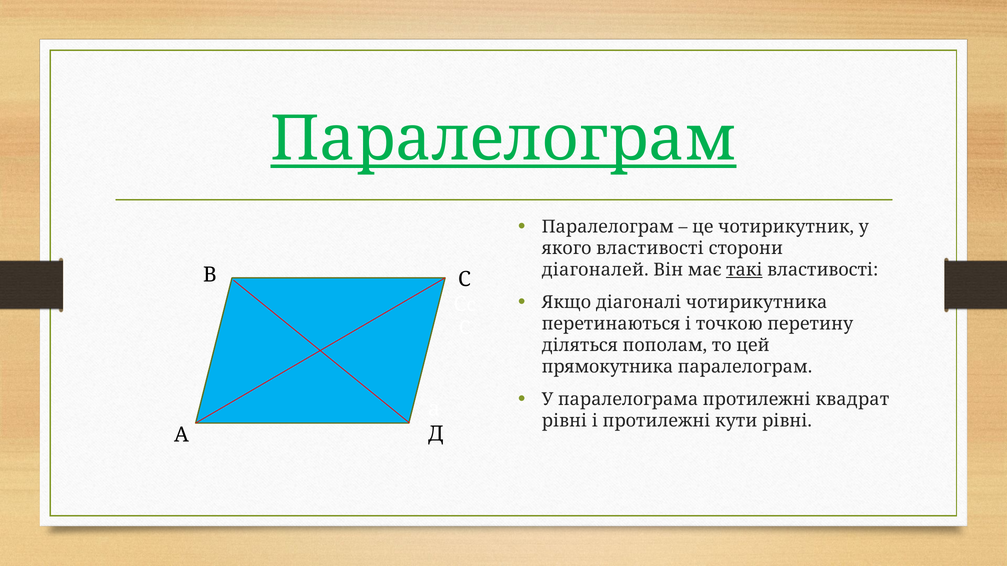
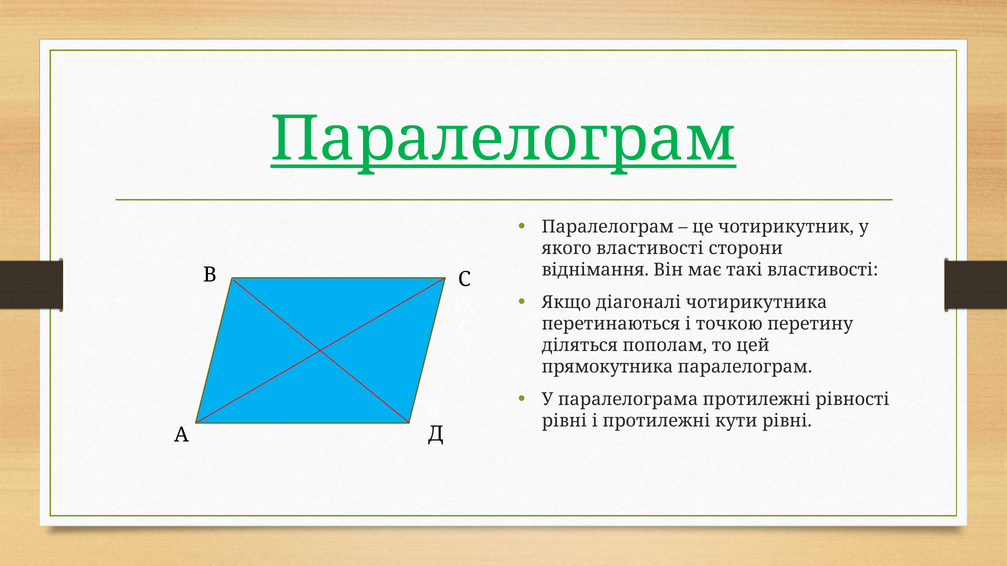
діагоналей: діагоналей -> віднімання
такі underline: present -> none
квадрат: квадрат -> рівності
